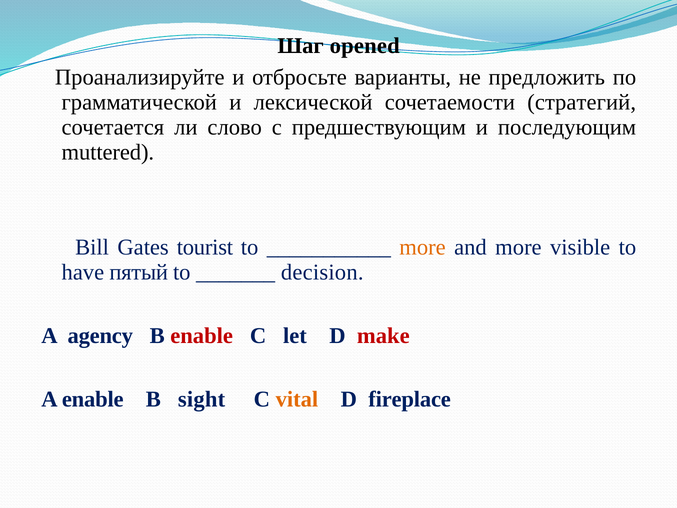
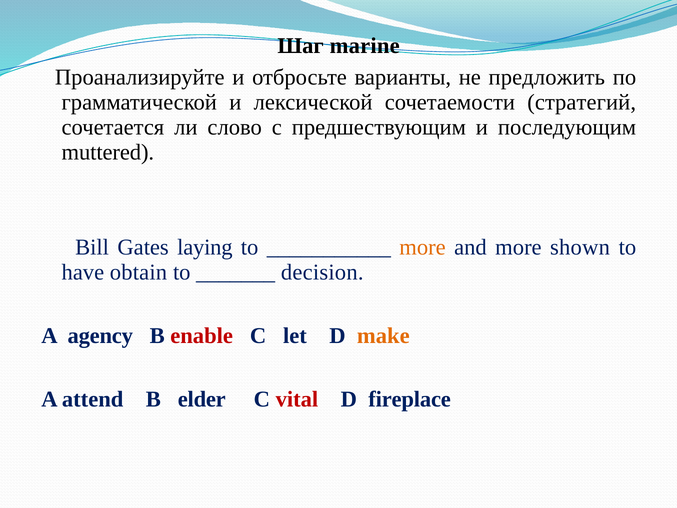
opened: opened -> marine
tourist: tourist -> laying
visible: visible -> shown
пятый: пятый -> obtain
make colour: red -> orange
A enable: enable -> attend
sight: sight -> elder
vital colour: orange -> red
